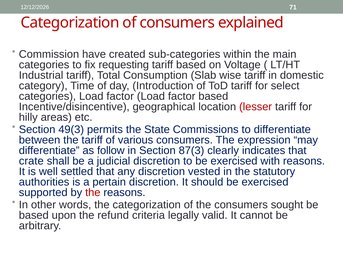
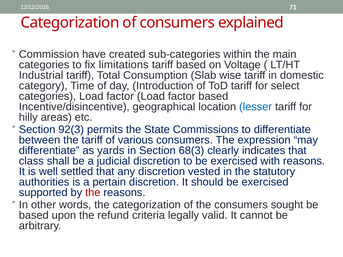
requesting: requesting -> limitations
lesser colour: red -> blue
49(3: 49(3 -> 92(3
follow: follow -> yards
87(3: 87(3 -> 68(3
crate: crate -> class
